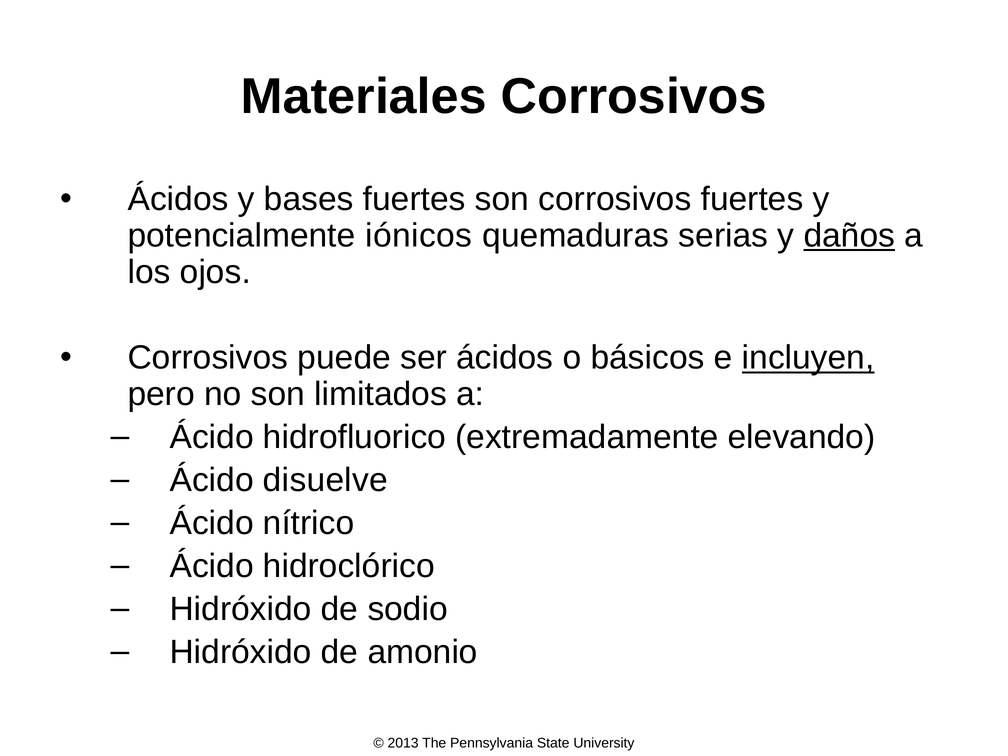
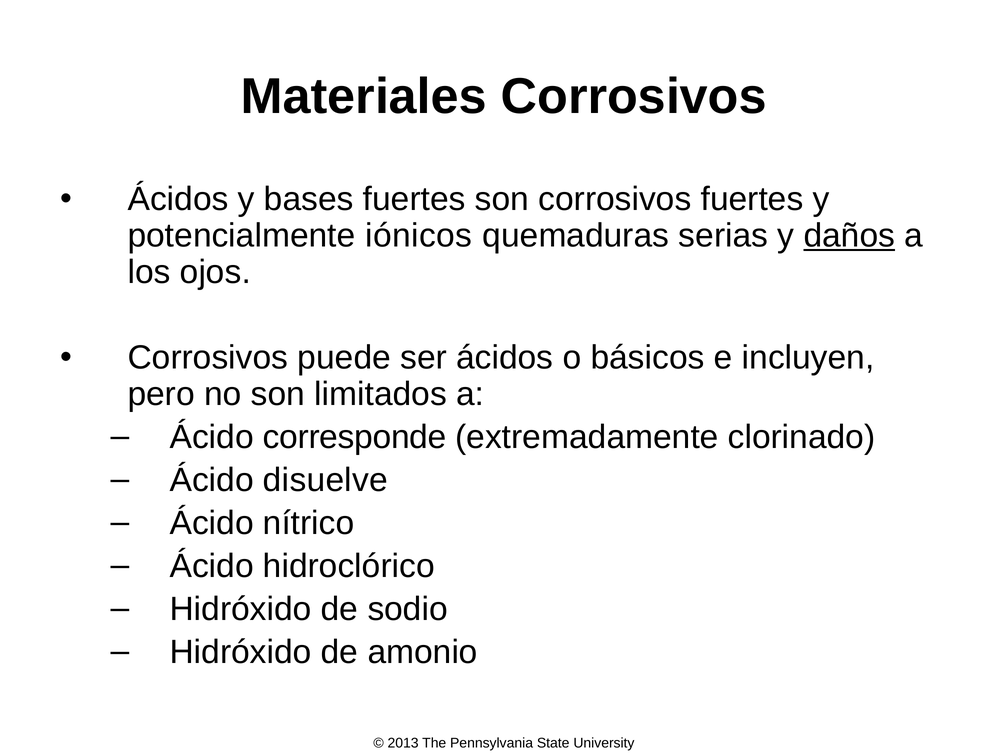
incluyen underline: present -> none
hidrofluorico: hidrofluorico -> corresponde
elevando: elevando -> clorinado
